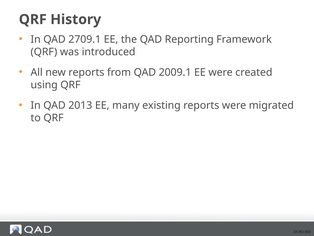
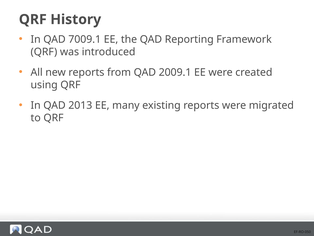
2709.1: 2709.1 -> 7009.1
